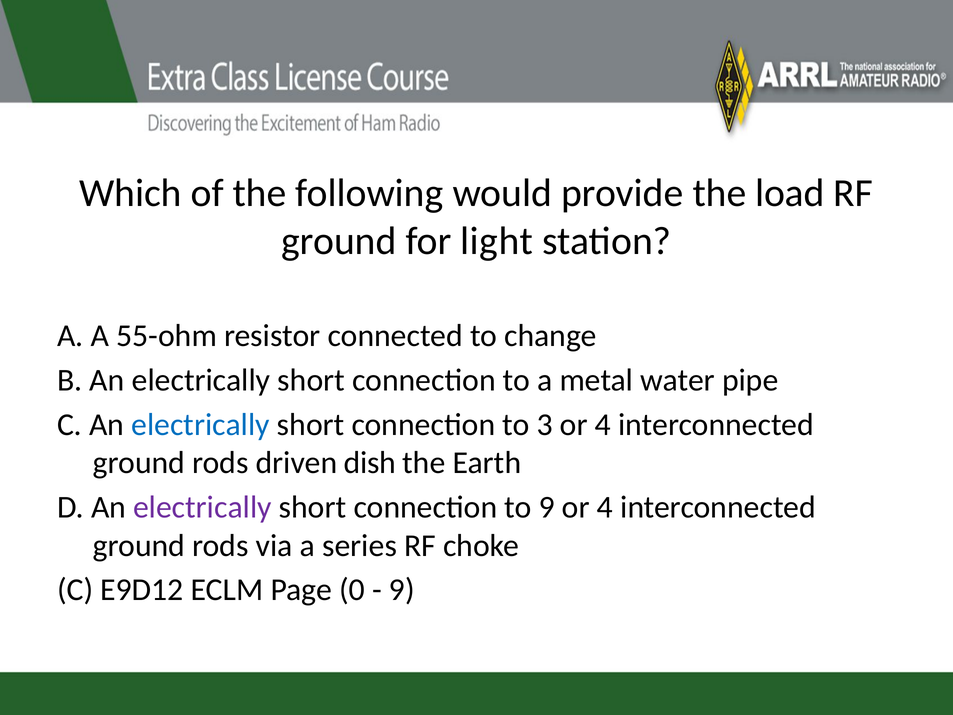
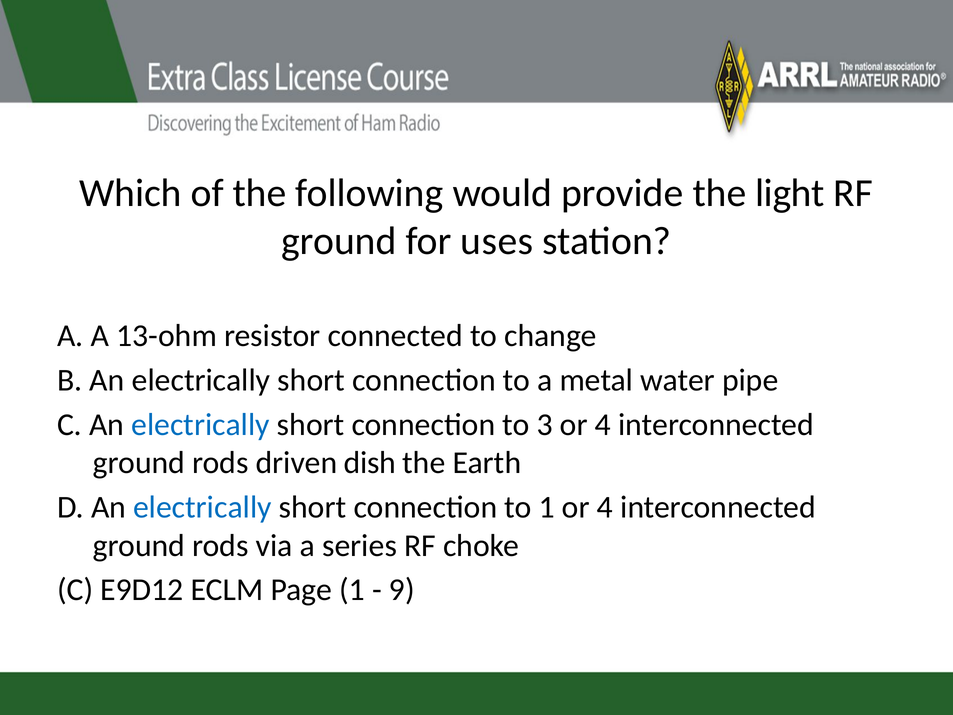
load: load -> light
light: light -> uses
55-ohm: 55-ohm -> 13-ohm
electrically at (202, 507) colour: purple -> blue
to 9: 9 -> 1
Page 0: 0 -> 1
